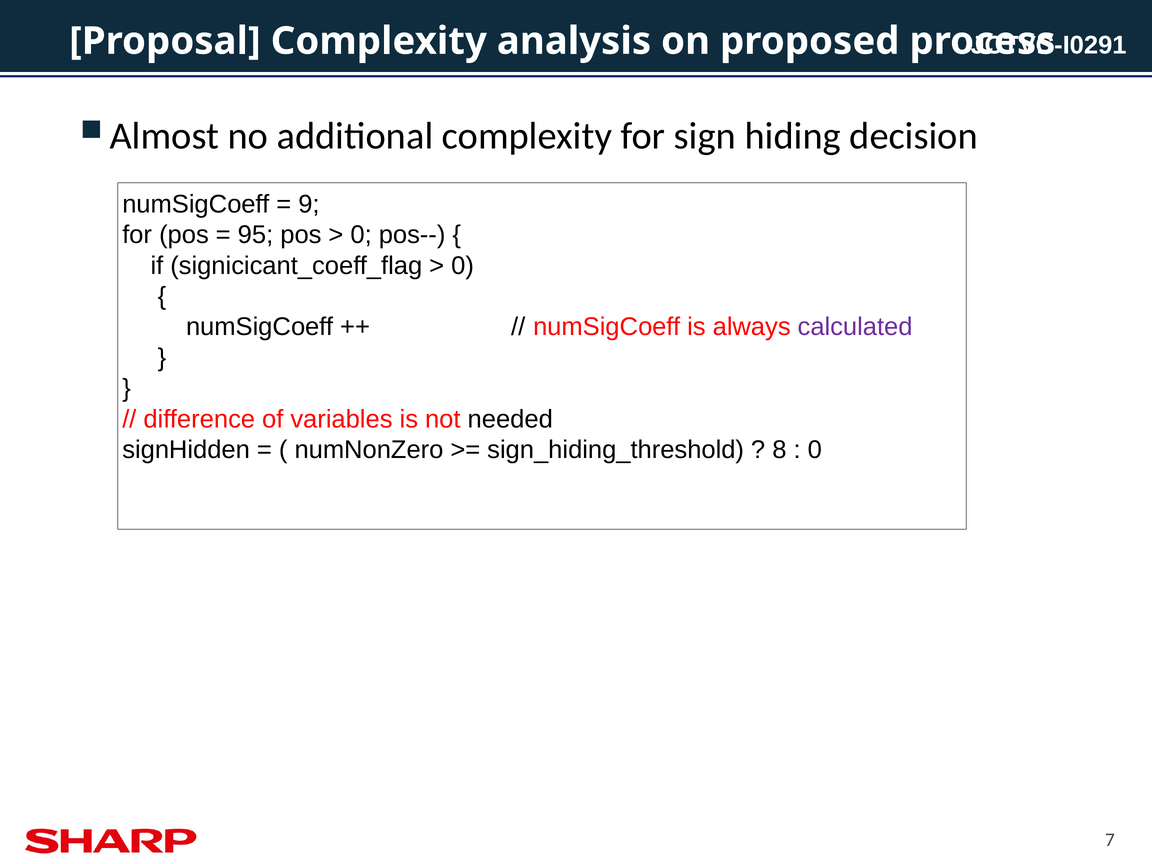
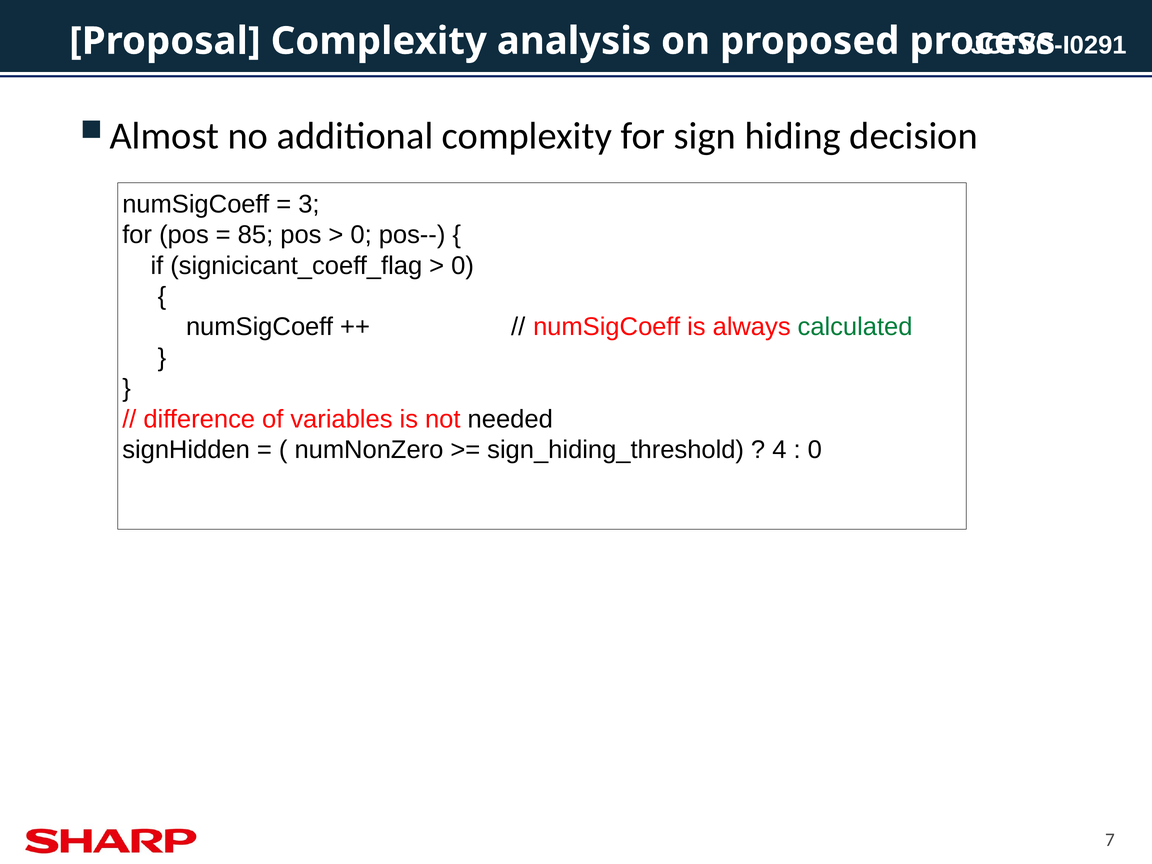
9: 9 -> 3
95: 95 -> 85
calculated colour: purple -> green
8: 8 -> 4
